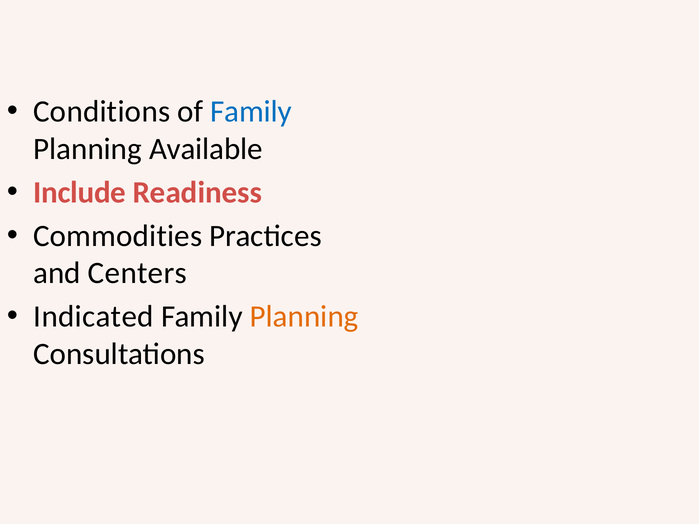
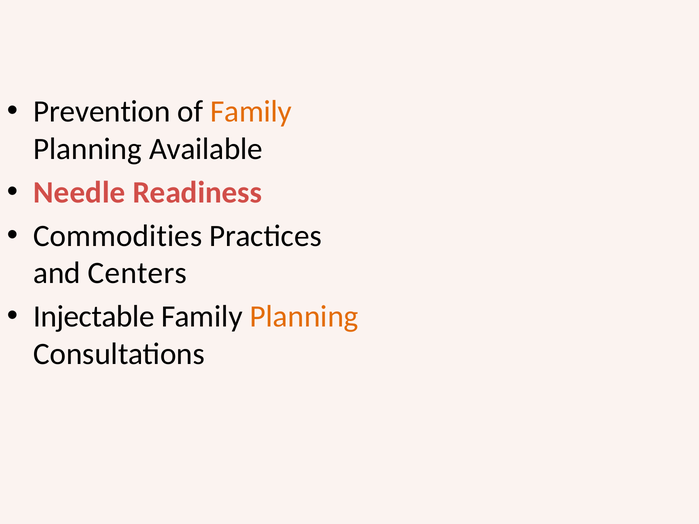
Conditions: Conditions -> Prevention
Family at (251, 112) colour: blue -> orange
Include: Include -> Needle
Indicated: Indicated -> Injectable
